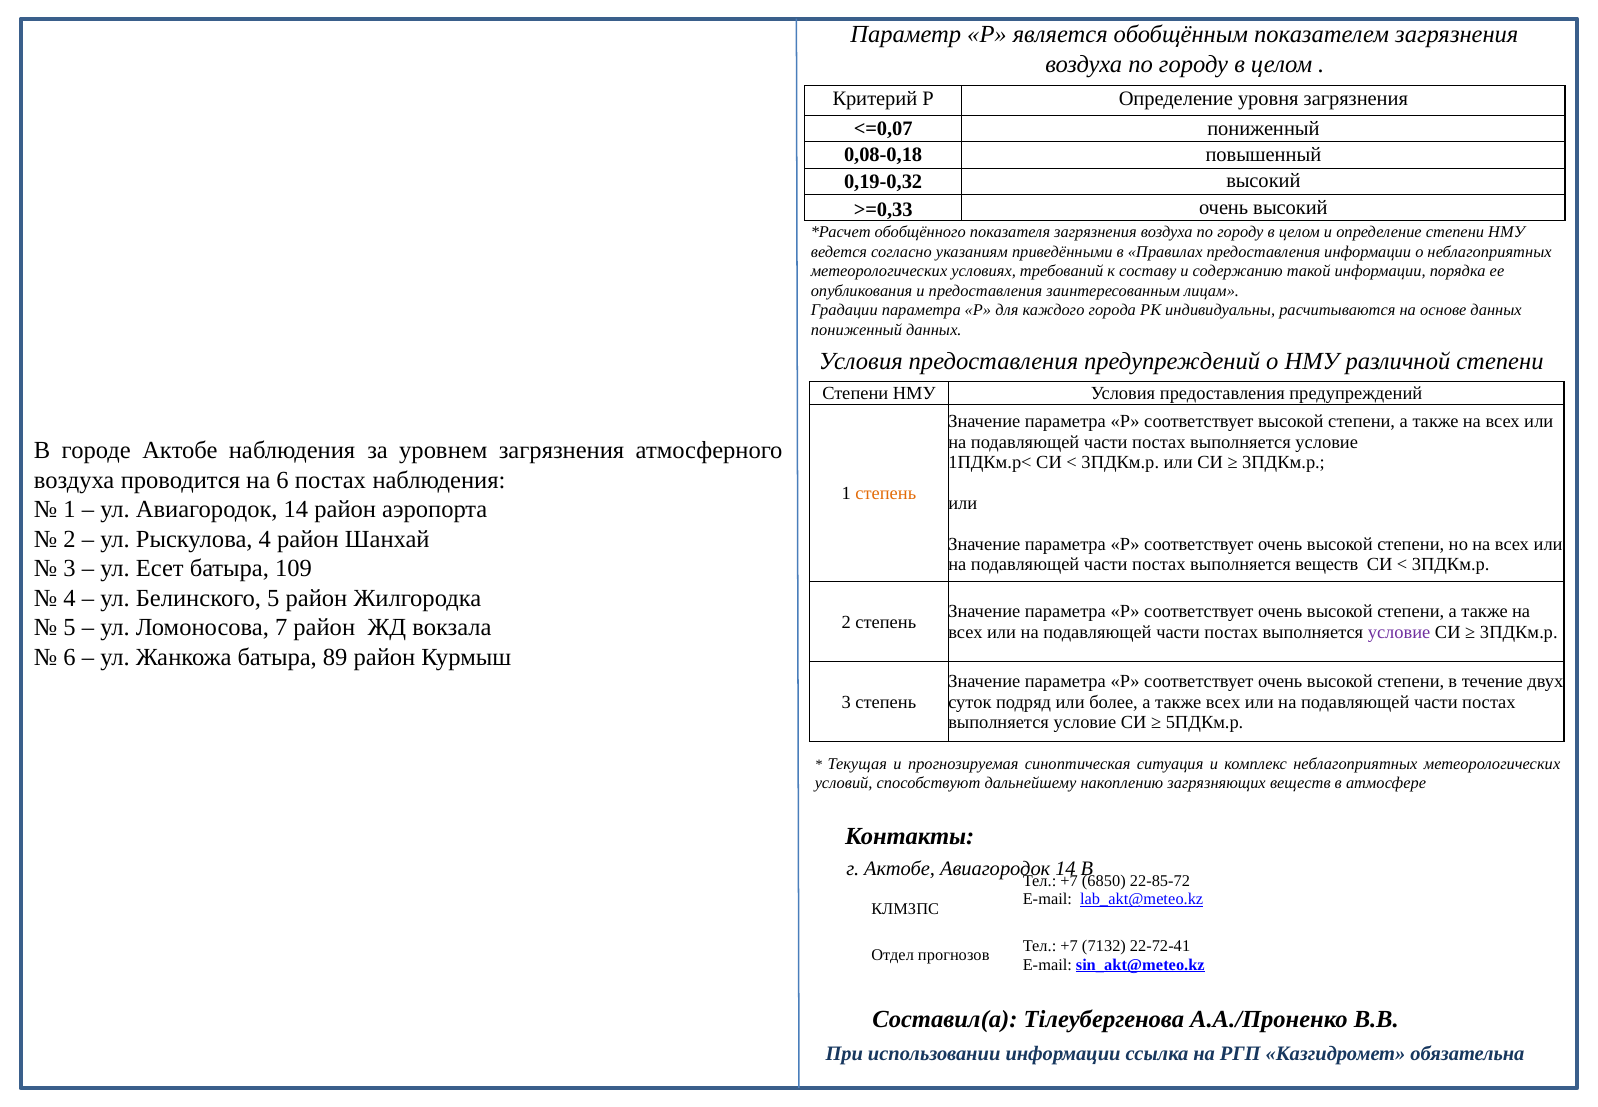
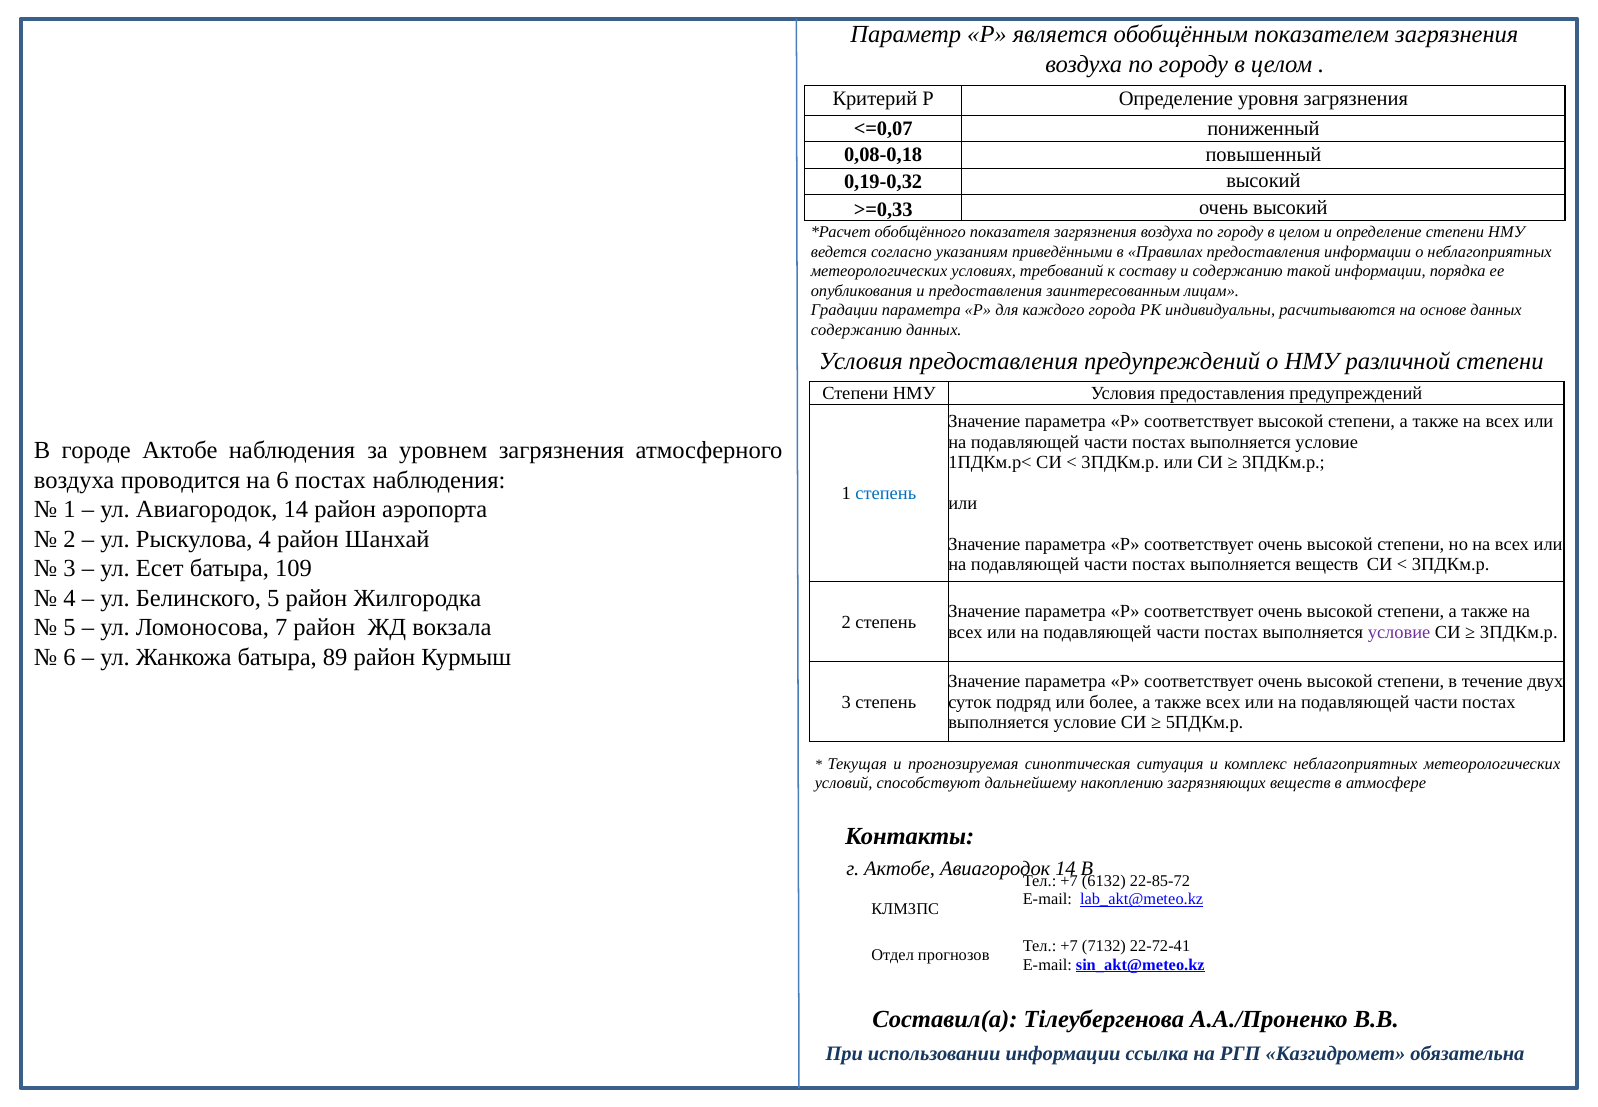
пониженный at (856, 330): пониженный -> содержанию
степень at (886, 493) colour: orange -> blue
6850: 6850 -> 6132
